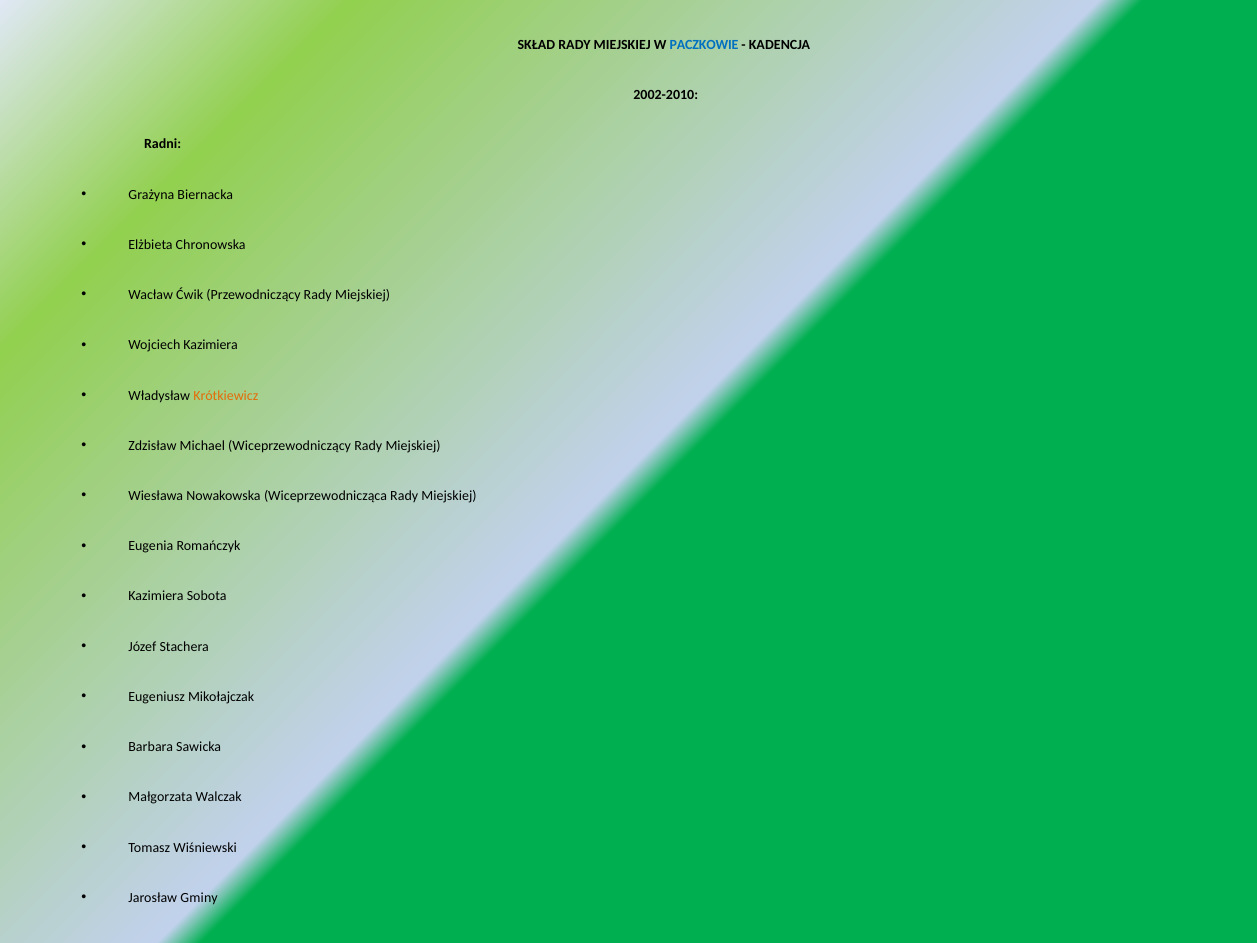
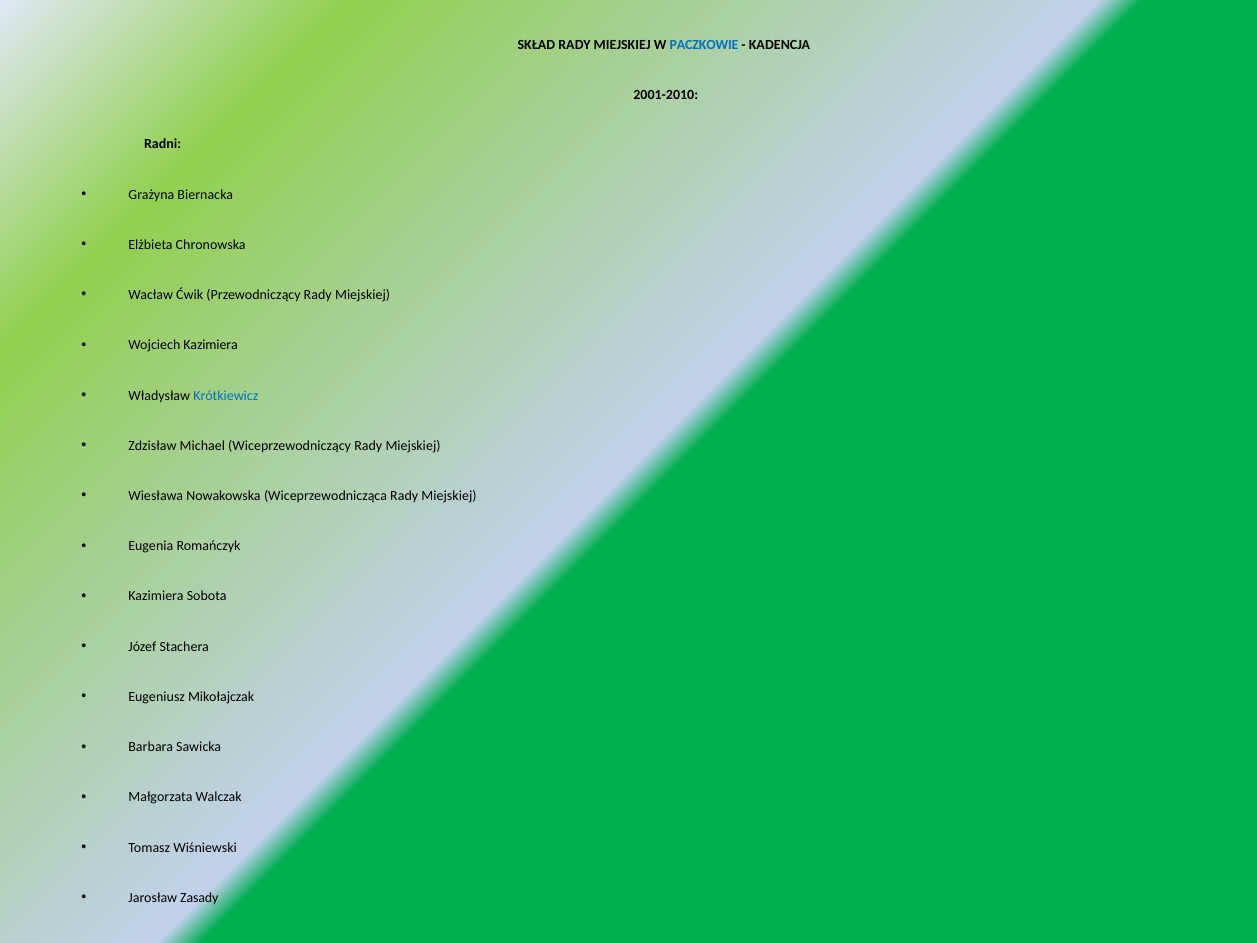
2002-2010: 2002-2010 -> 2001-2010
Krótkiewicz colour: orange -> blue
Gminy: Gminy -> Zasady
